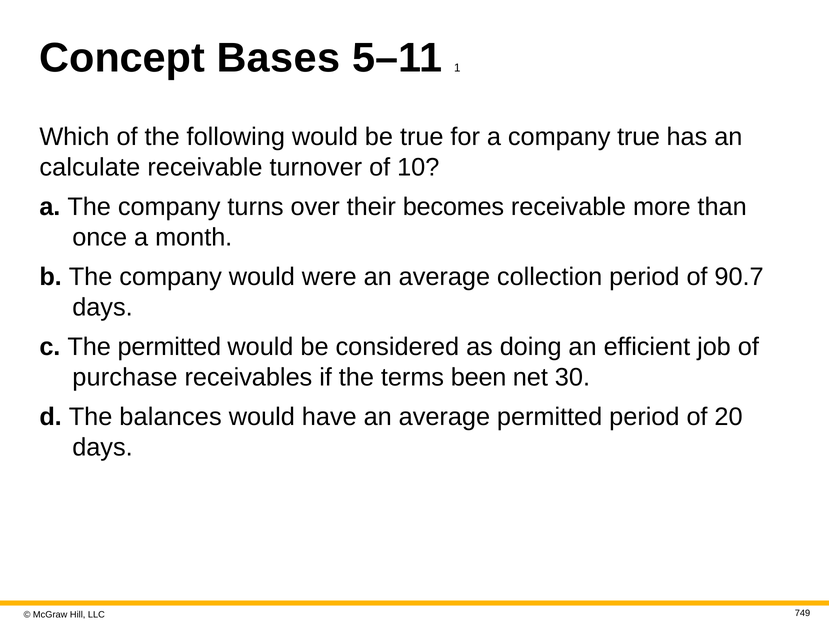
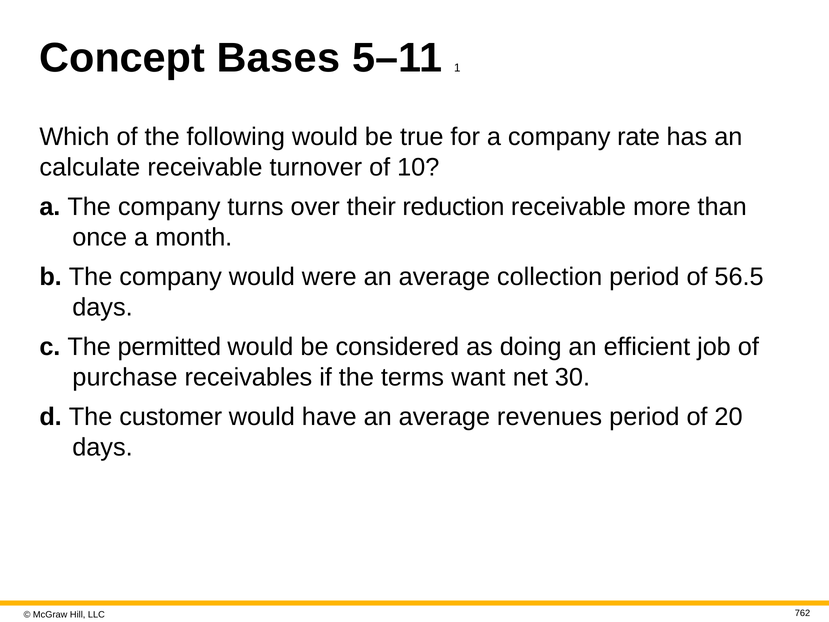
company true: true -> rate
becomes: becomes -> reduction
90.7: 90.7 -> 56.5
been: been -> want
balances: balances -> customer
average permitted: permitted -> revenues
749: 749 -> 762
